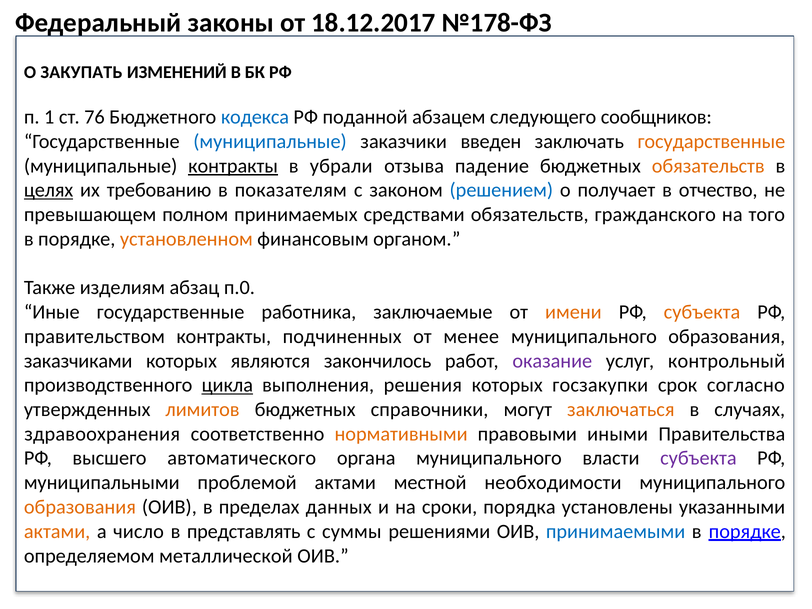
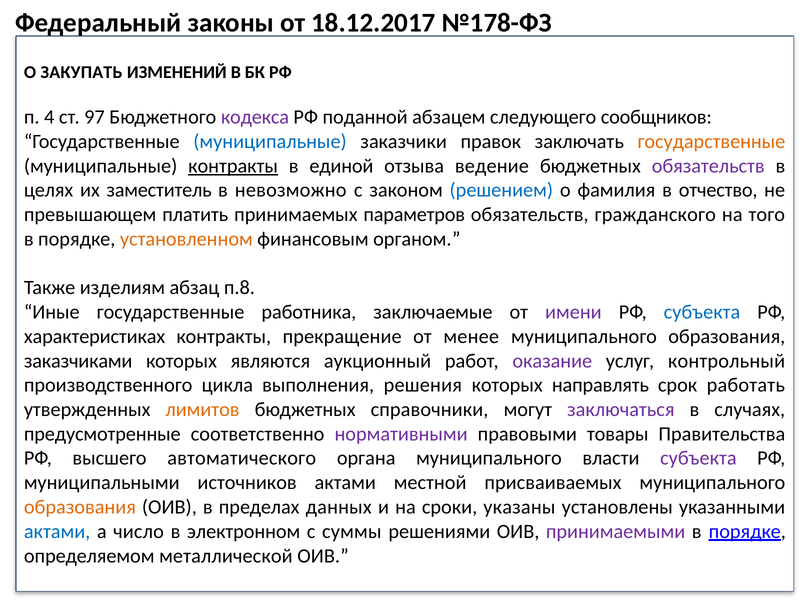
1: 1 -> 4
76: 76 -> 97
кодекса colour: blue -> purple
введен: введен -> правок
убрали: убрали -> единой
падение: падение -> ведение
обязательств at (708, 166) colour: orange -> purple
целях underline: present -> none
требованию: требованию -> заместитель
показателям: показателям -> невозможно
получает: получает -> фамилия
полном: полном -> платить
средствами: средствами -> параметров
п.0: п.0 -> п.8
имени colour: orange -> purple
субъекта at (702, 312) colour: orange -> blue
правительством: правительством -> характеристиках
подчиненных: подчиненных -> прекращение
закончилось: закончилось -> аукционный
цикла underline: present -> none
госзакупки: госзакупки -> направлять
согласно: согласно -> работать
заключаться colour: orange -> purple
здравоохранения: здравоохранения -> предусмотренные
нормативными colour: orange -> purple
иными: иными -> товары
проблемой: проблемой -> источников
необходимости: необходимости -> присваиваемых
порядка: порядка -> указаны
актами at (57, 531) colour: orange -> blue
представлять: представлять -> электронном
принимаемыми colour: blue -> purple
